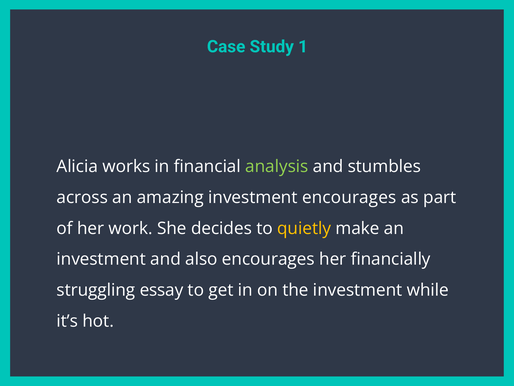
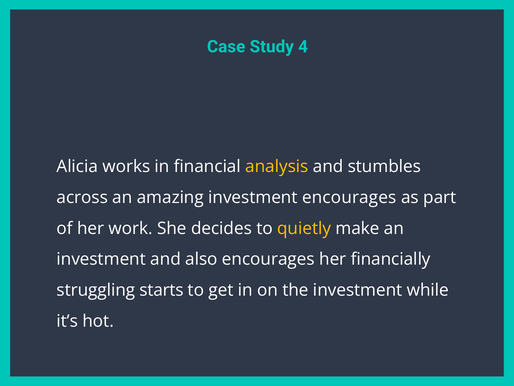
1: 1 -> 4
analysis colour: light green -> yellow
essay: essay -> starts
